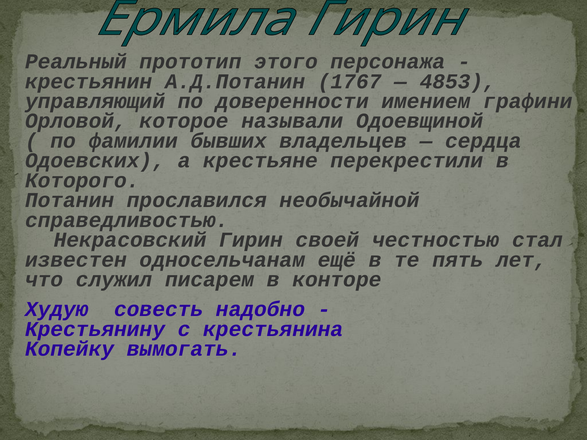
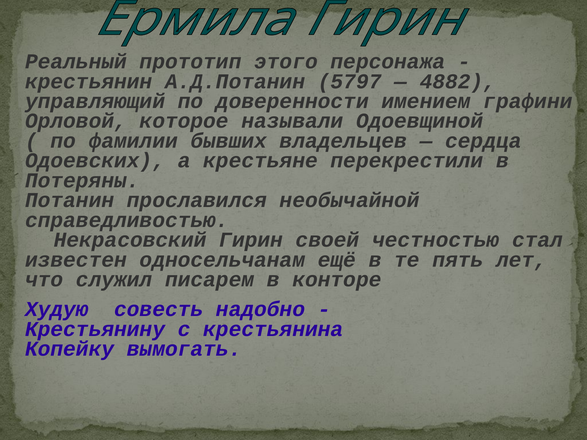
1767: 1767 -> 5797
4853: 4853 -> 4882
Которого: Которого -> Потеряны
